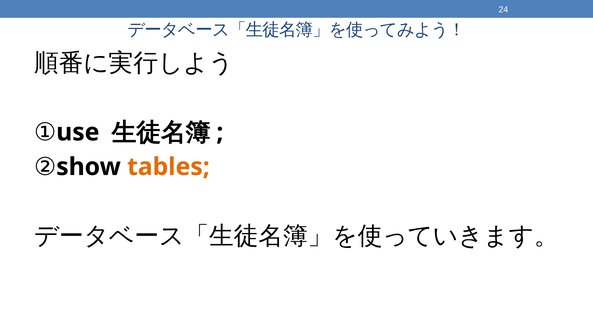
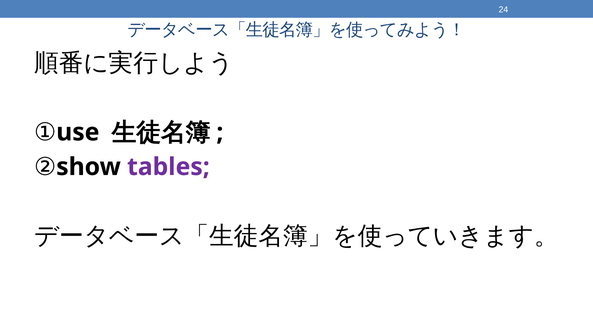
tables colour: orange -> purple
